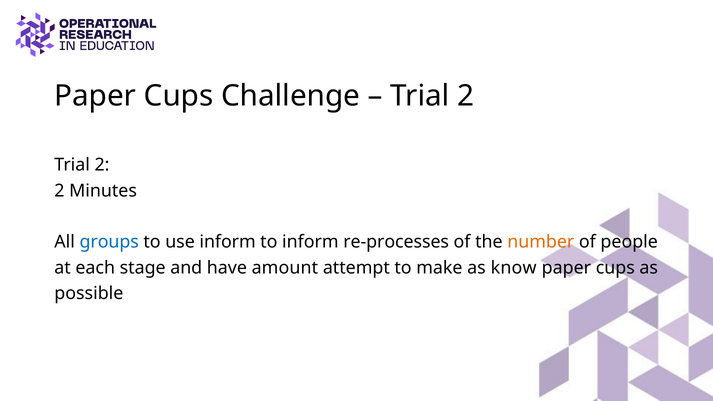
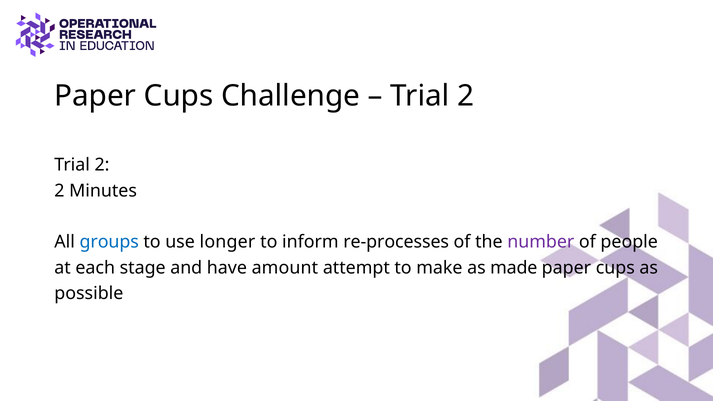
use inform: inform -> longer
number colour: orange -> purple
know: know -> made
